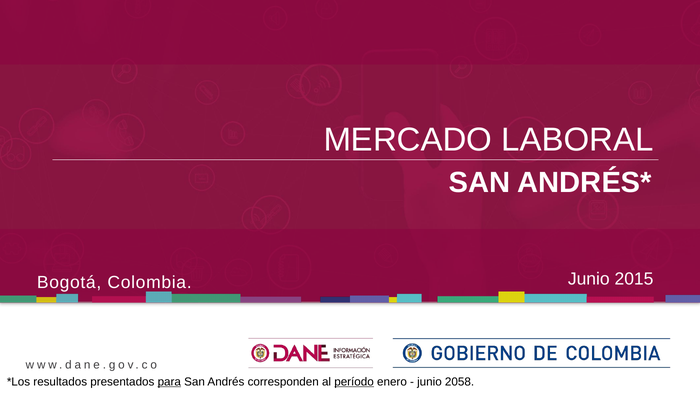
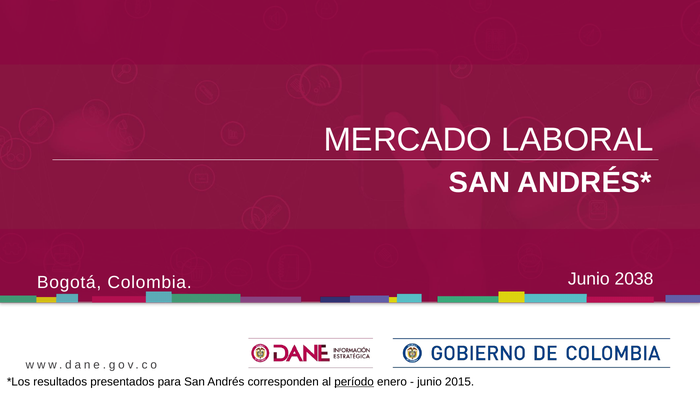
2015: 2015 -> 2038
para underline: present -> none
2058: 2058 -> 2015
